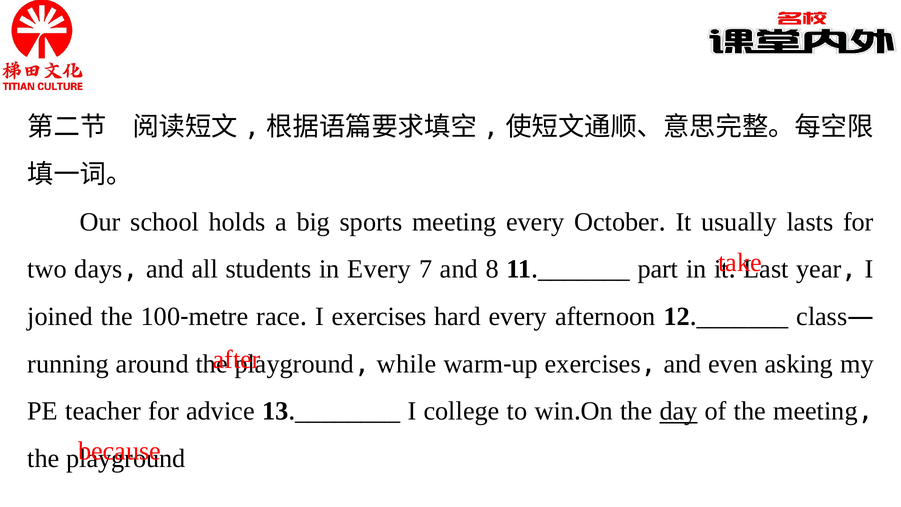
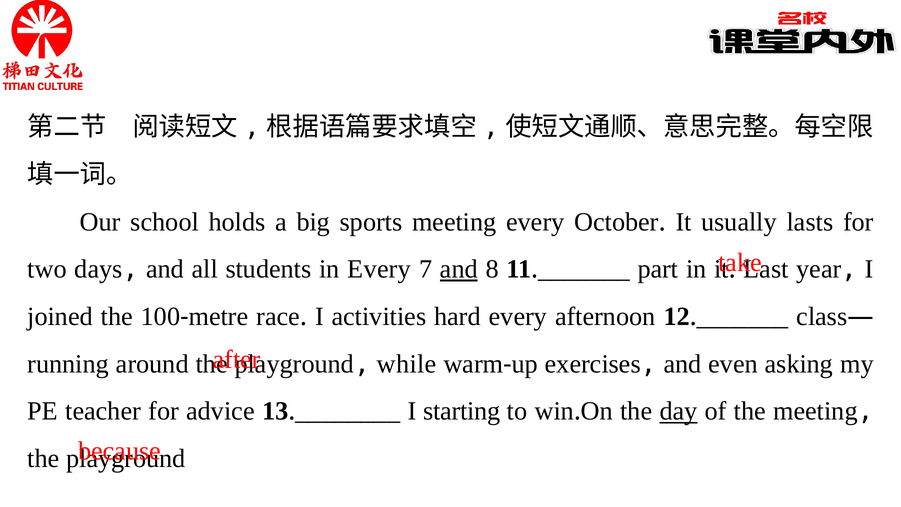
and at (459, 269) underline: none -> present
I exercises: exercises -> activities
college: college -> starting
